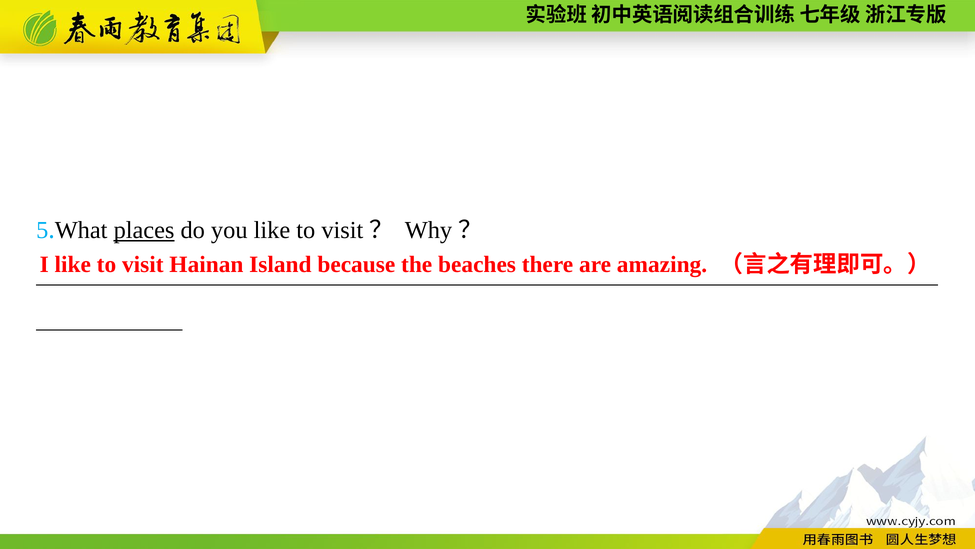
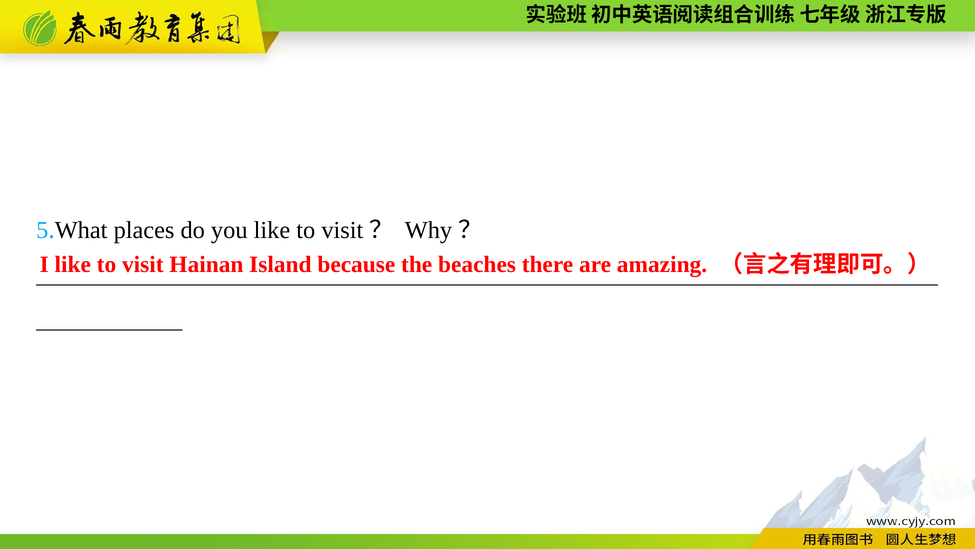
places underline: present -> none
